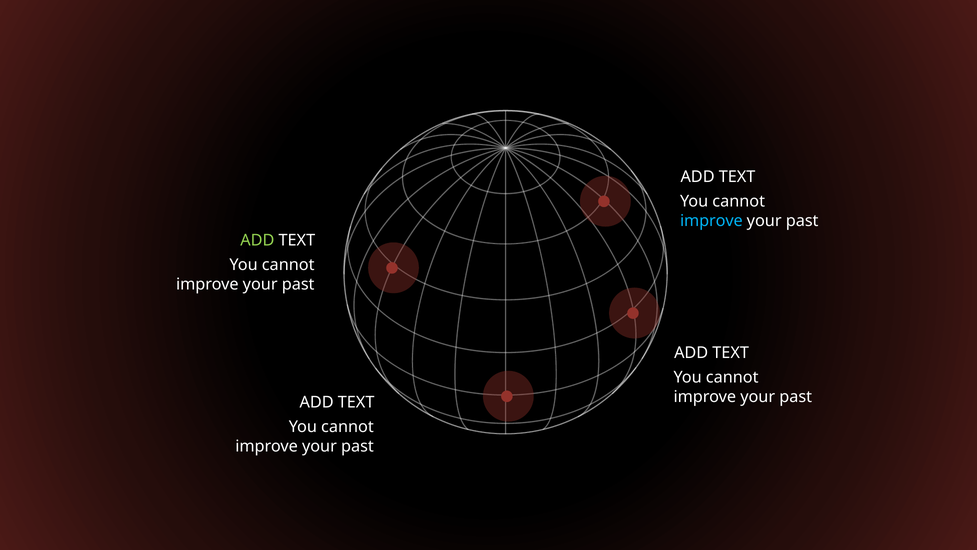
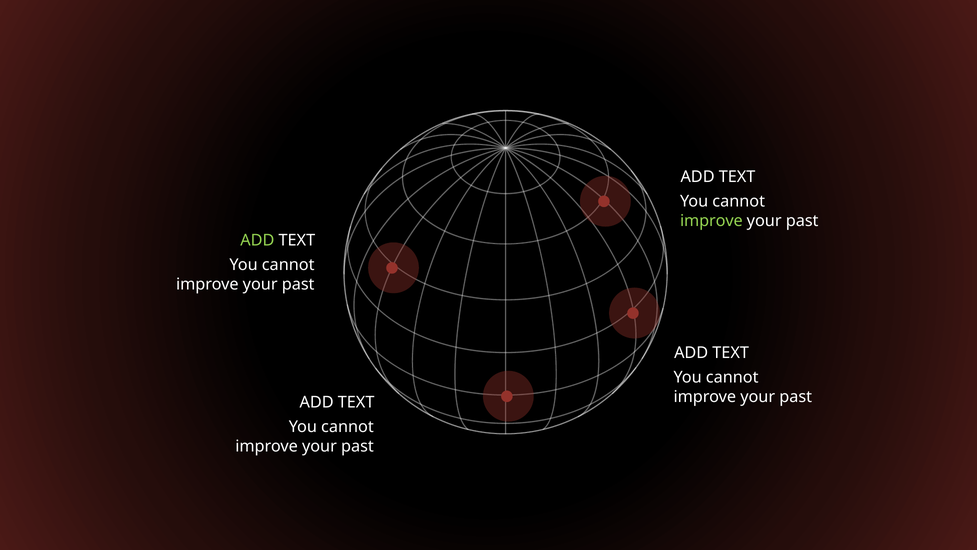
improve at (711, 221) colour: light blue -> light green
